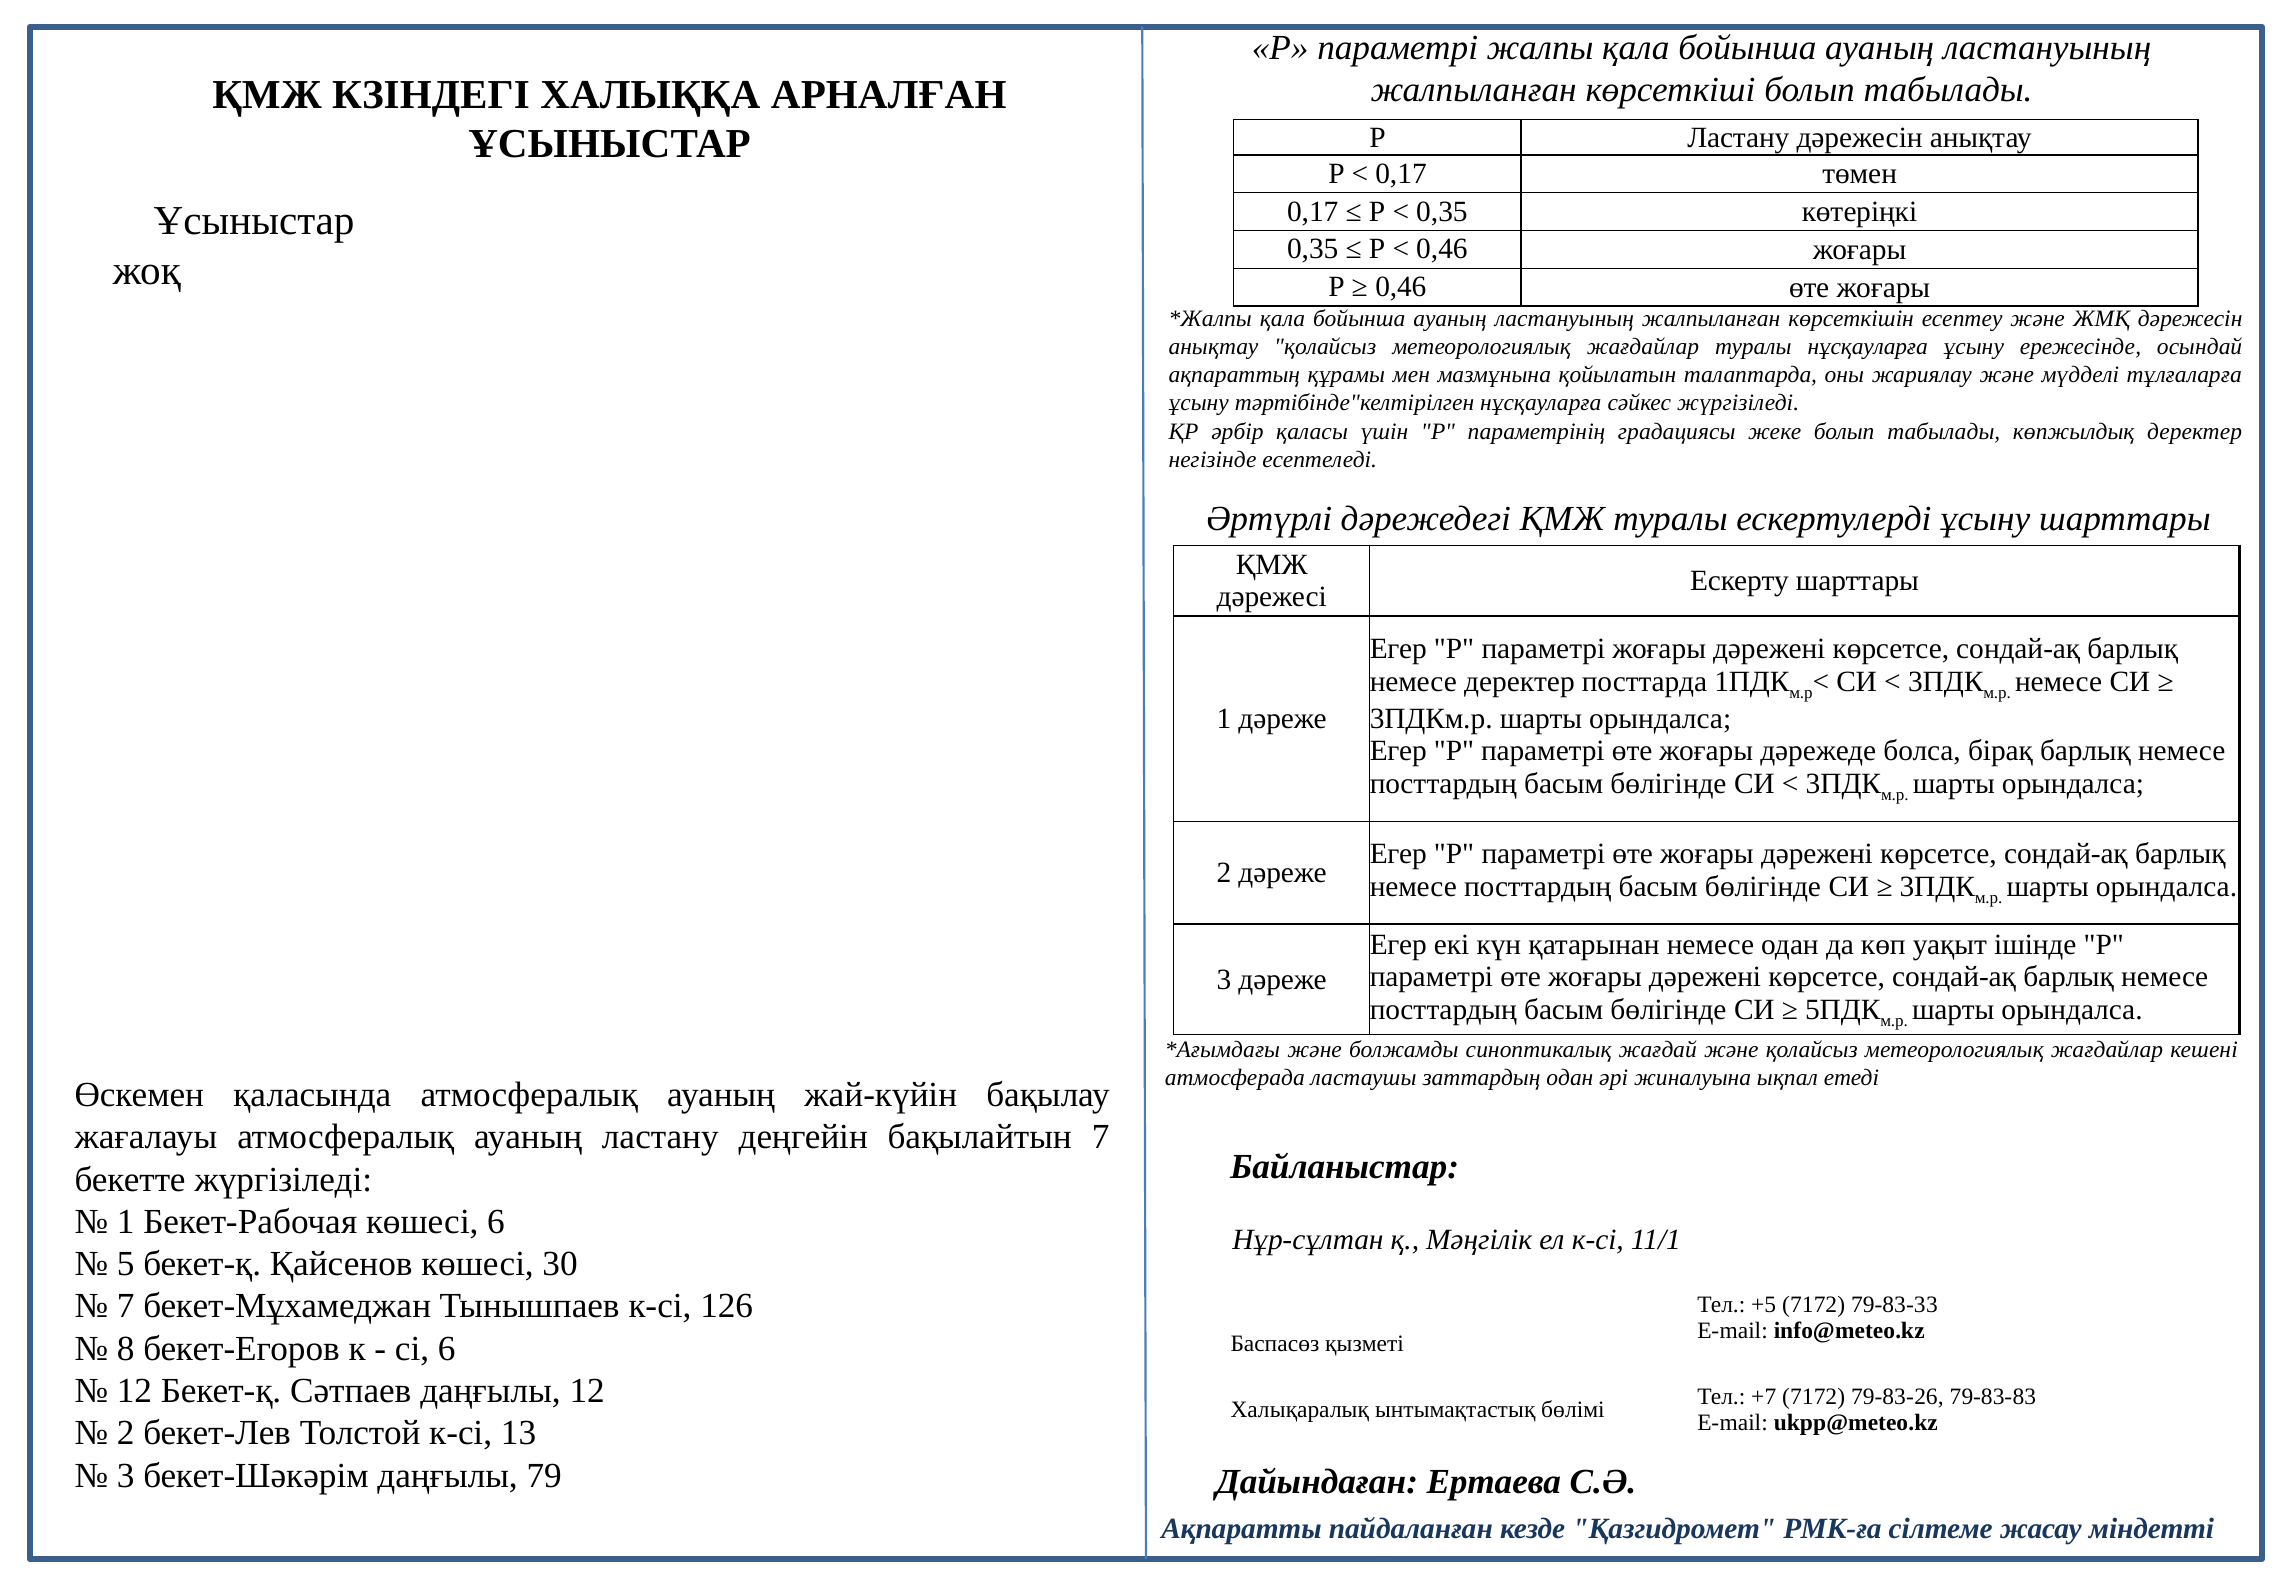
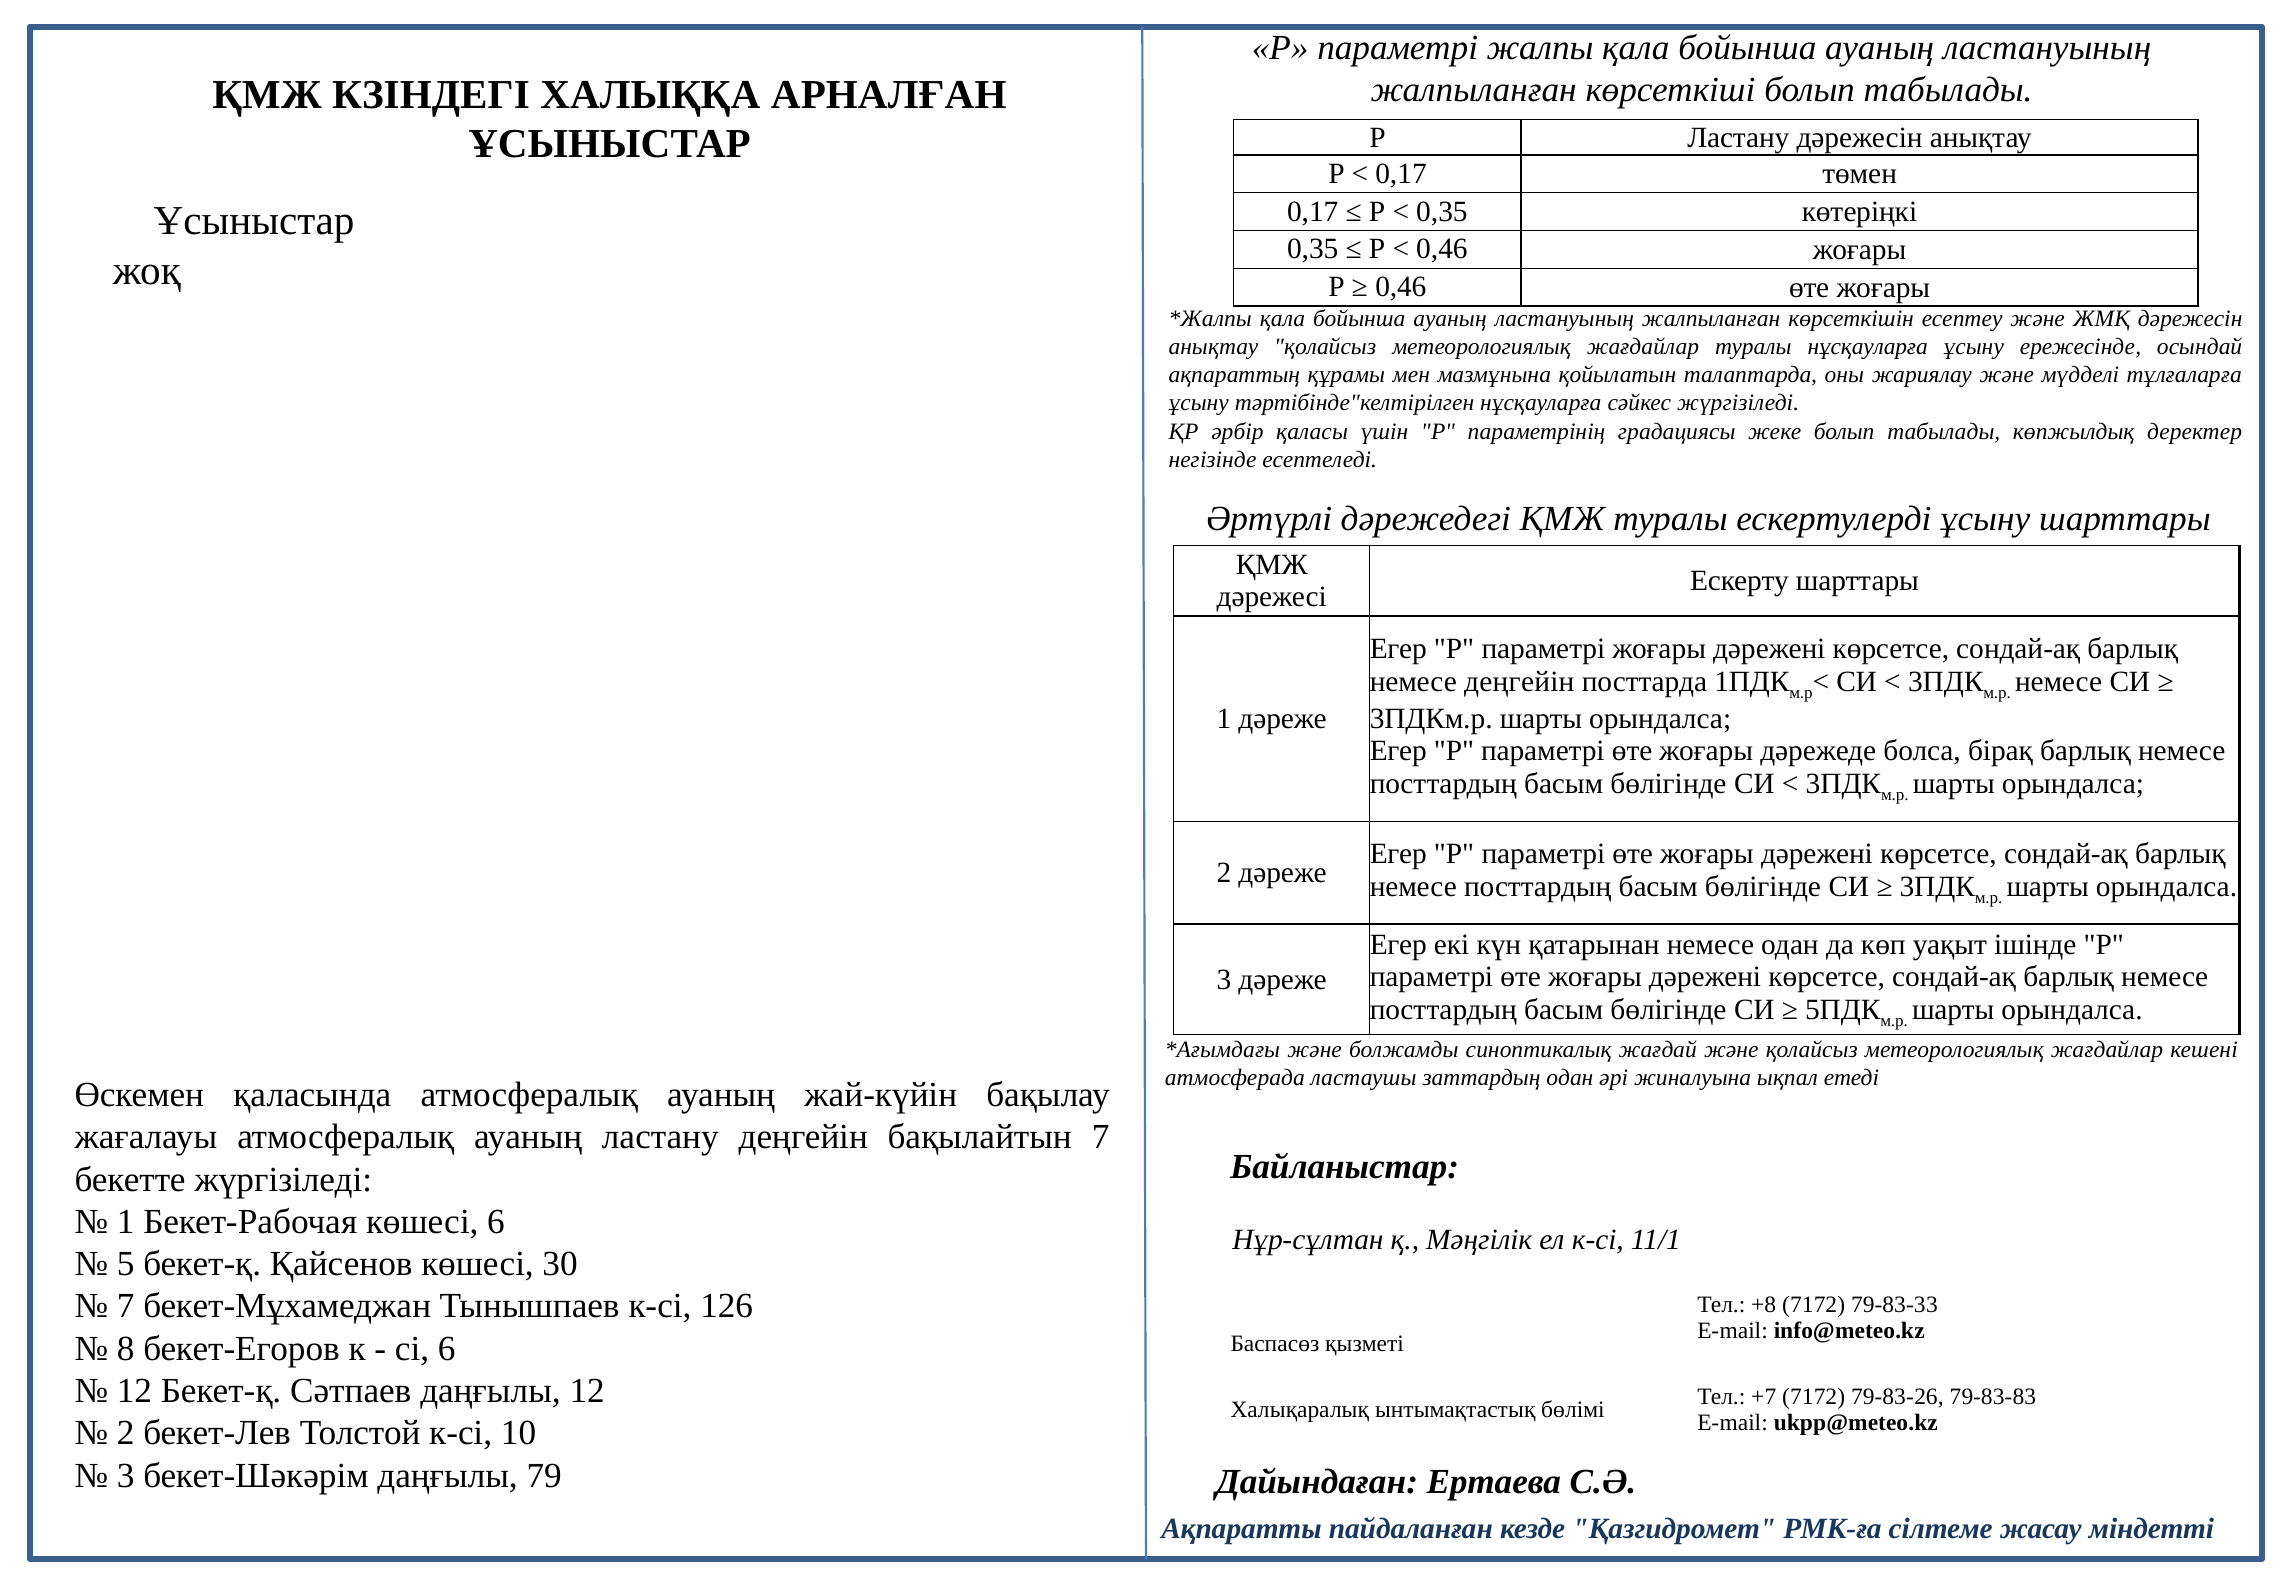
немесе деректер: деректер -> деңгейін
+5: +5 -> +8
13: 13 -> 10
